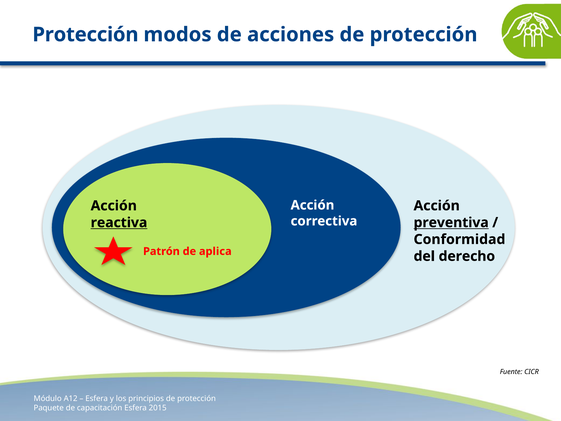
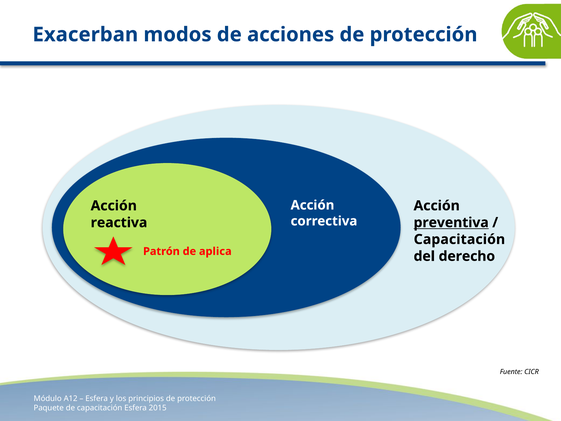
Protección at (85, 35): Protección -> Exacerban
reactiva underline: present -> none
Conformidad at (459, 239): Conformidad -> Capacitación
